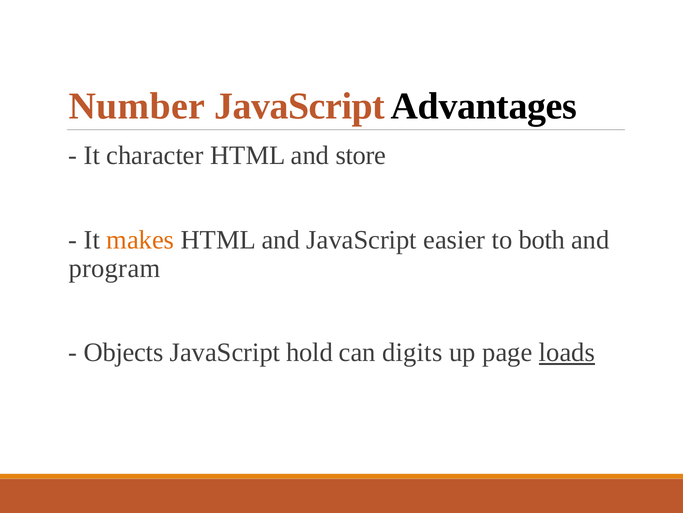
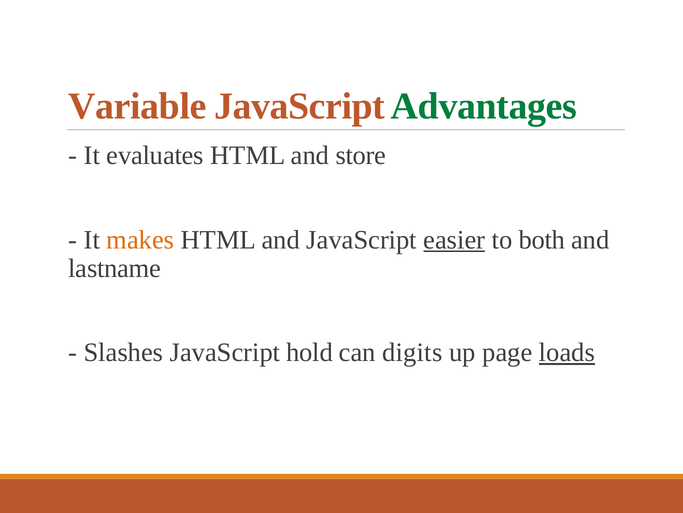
Number: Number -> Variable
Advantages colour: black -> green
character: character -> evaluates
easier underline: none -> present
program: program -> lastname
Objects: Objects -> Slashes
